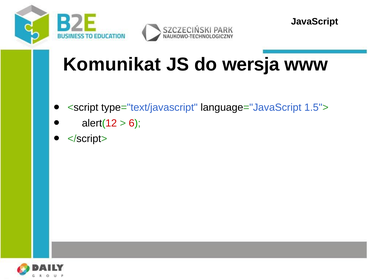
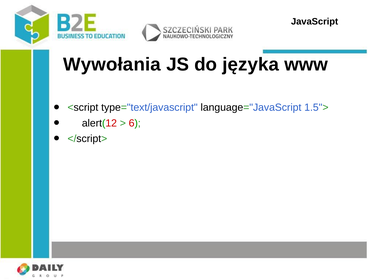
Komunikat: Komunikat -> Wywołania
wersja: wersja -> języka
